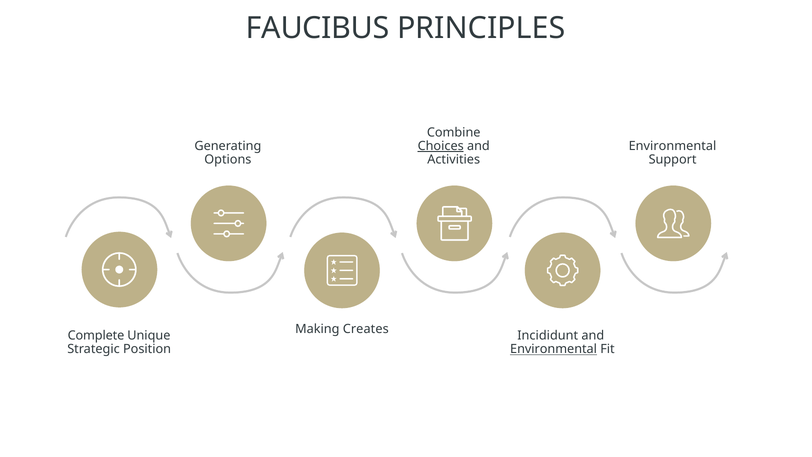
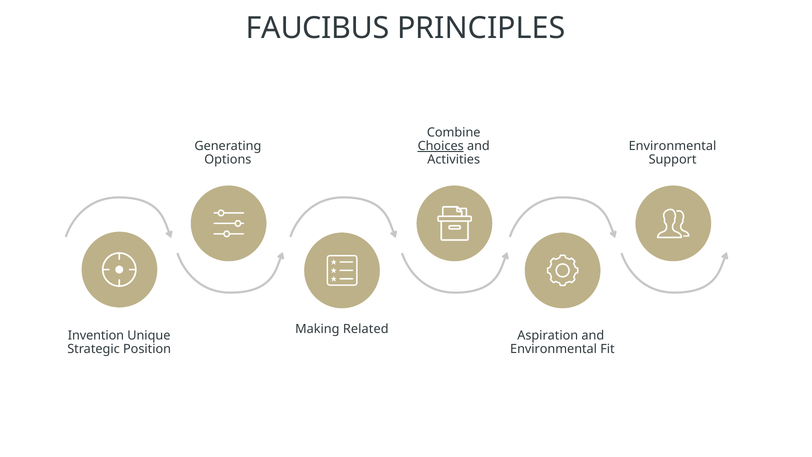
Creates: Creates -> Related
Complete: Complete -> Invention
Incididunt: Incididunt -> Aspiration
Environmental at (554, 349) underline: present -> none
